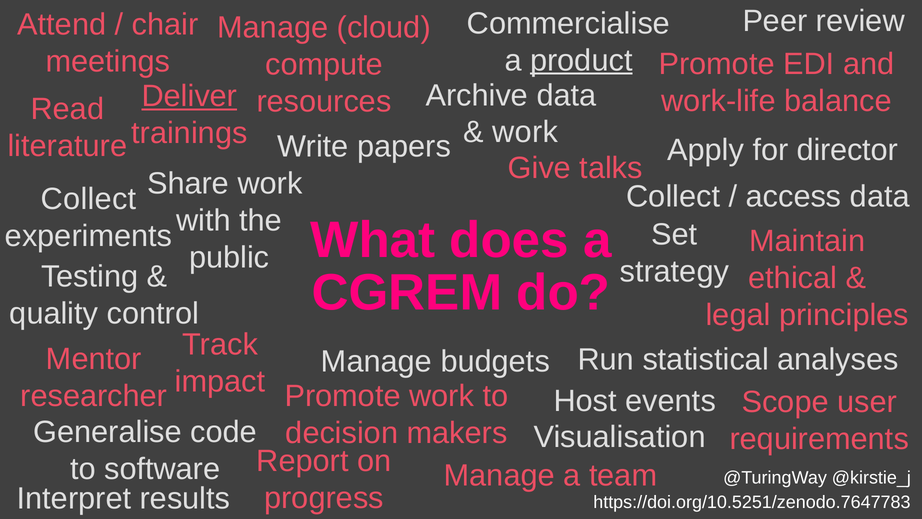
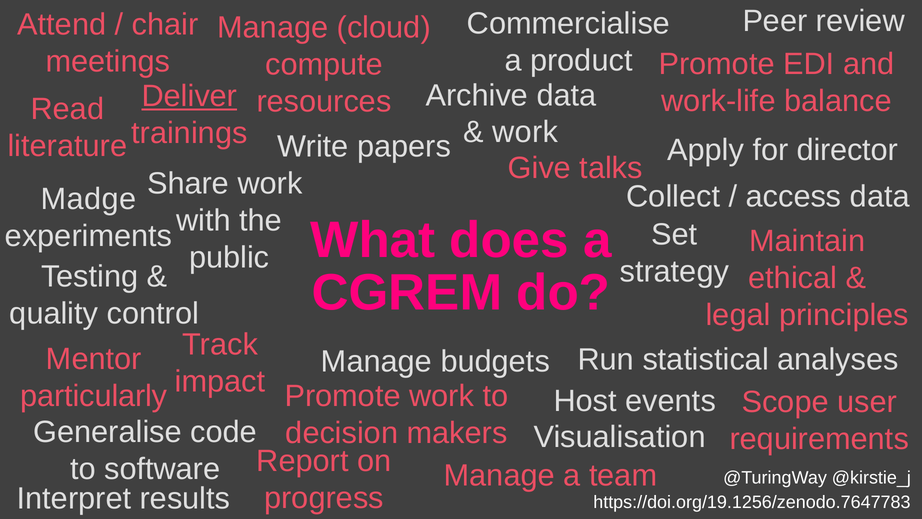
product underline: present -> none
Collect at (89, 199): Collect -> Madge
researcher: researcher -> particularly
https://doi.org/10.5251/zenodo.7647783: https://doi.org/10.5251/zenodo.7647783 -> https://doi.org/19.1256/zenodo.7647783
